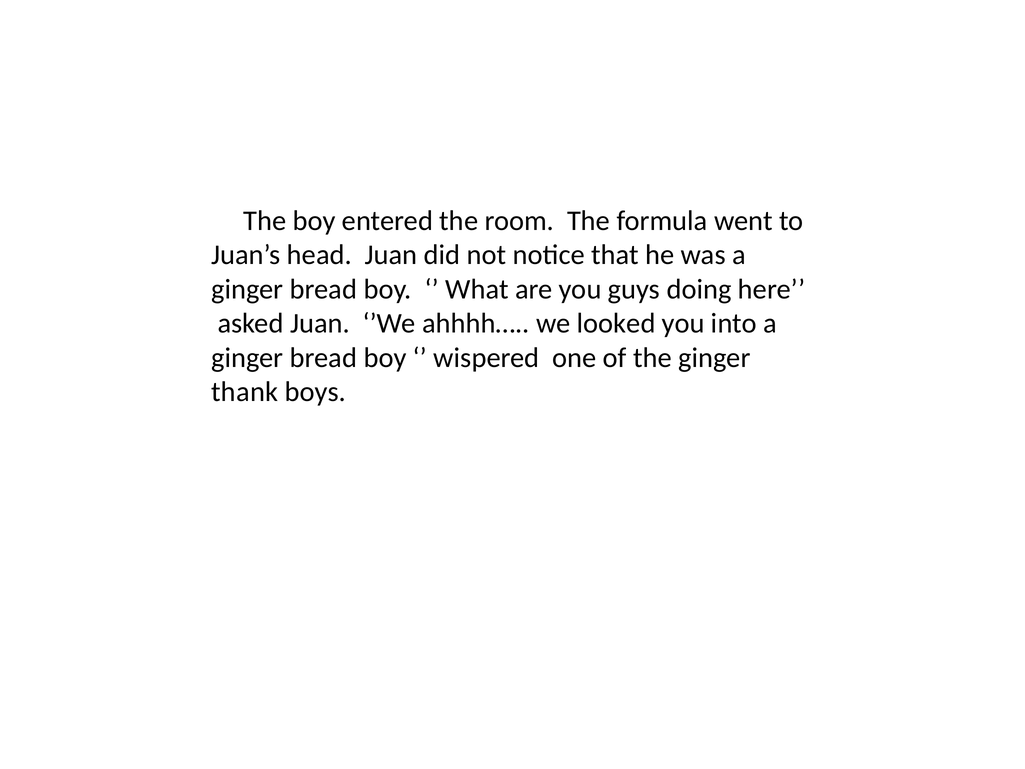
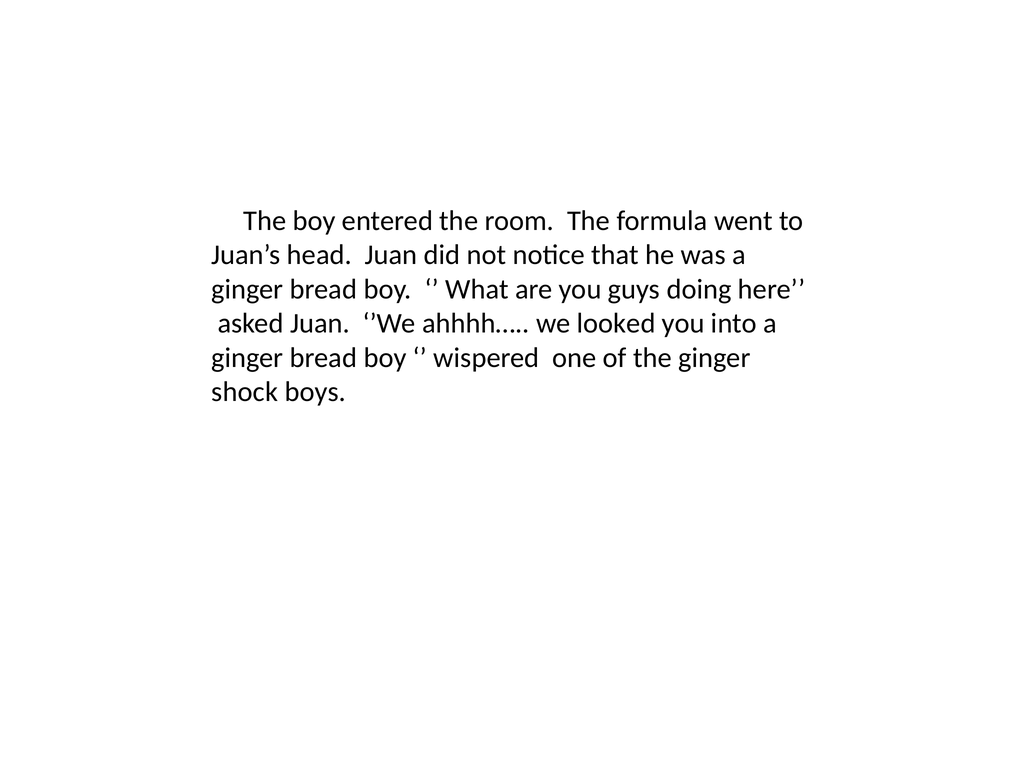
thank: thank -> shock
